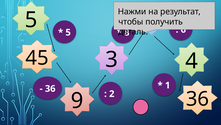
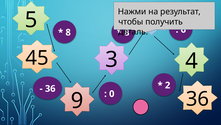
5 at (68, 32): 5 -> 8
1: 1 -> 2
2: 2 -> 0
